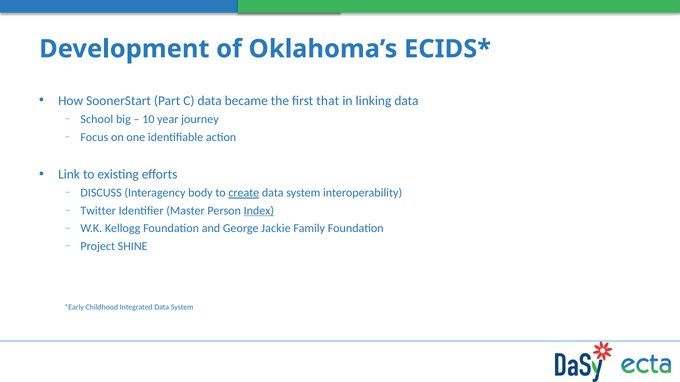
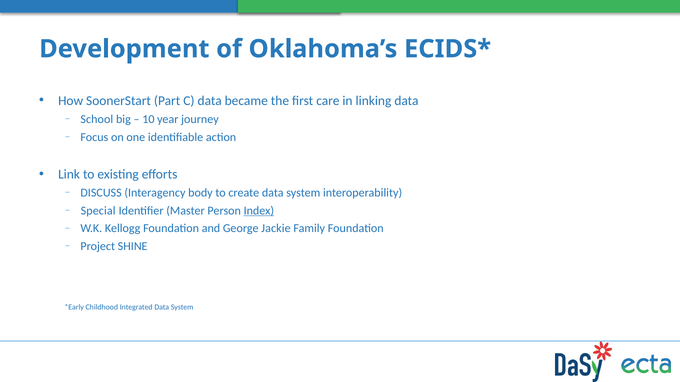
that: that -> care
create underline: present -> none
Twitter: Twitter -> Special
